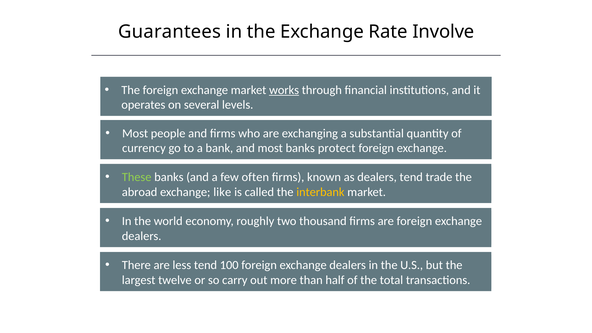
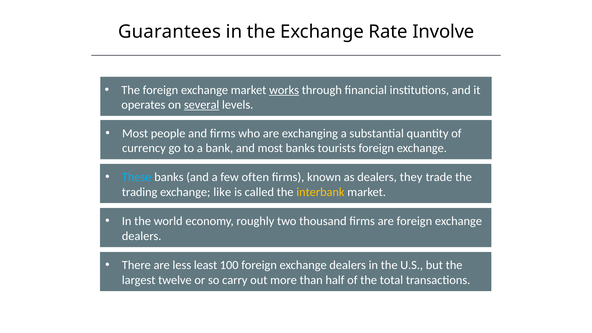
several underline: none -> present
protect: protect -> tourists
These colour: light green -> light blue
dealers tend: tend -> they
abroad: abroad -> trading
less tend: tend -> least
